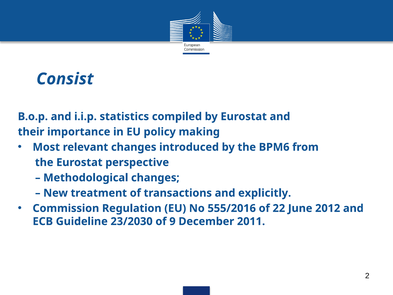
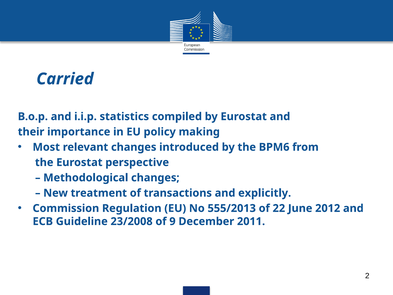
Consist: Consist -> Carried
555/2016: 555/2016 -> 555/2013
23/2030: 23/2030 -> 23/2008
